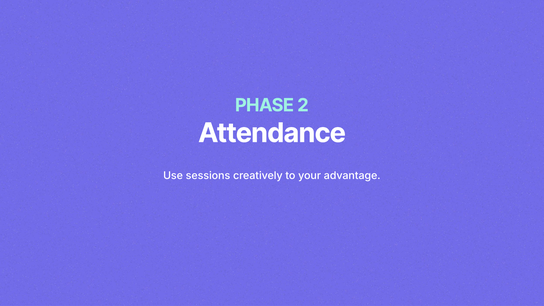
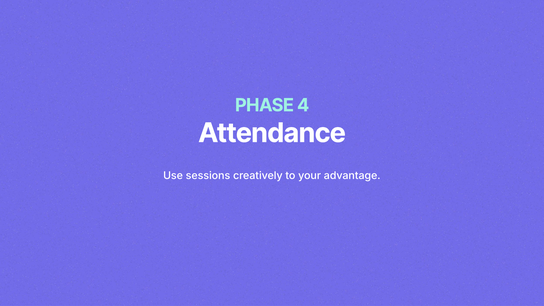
2: 2 -> 4
